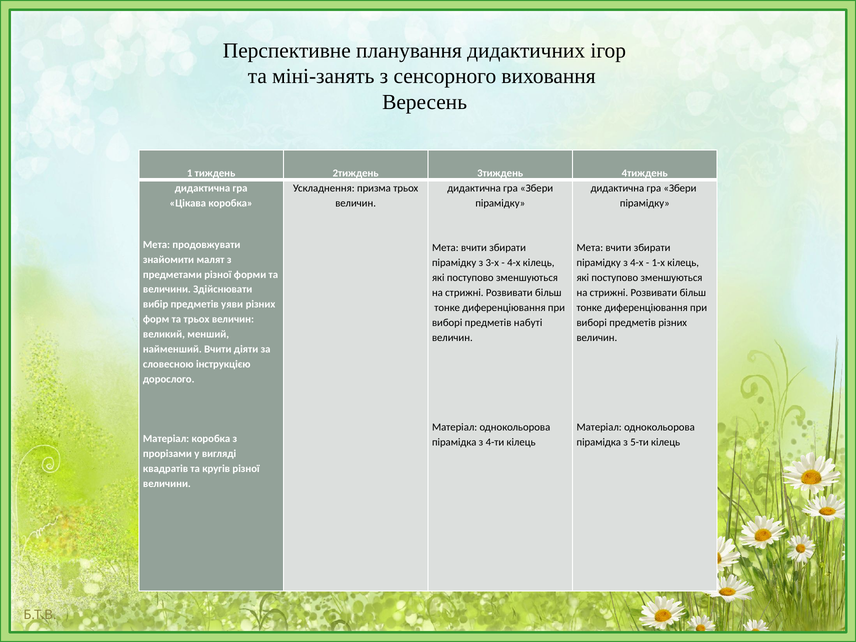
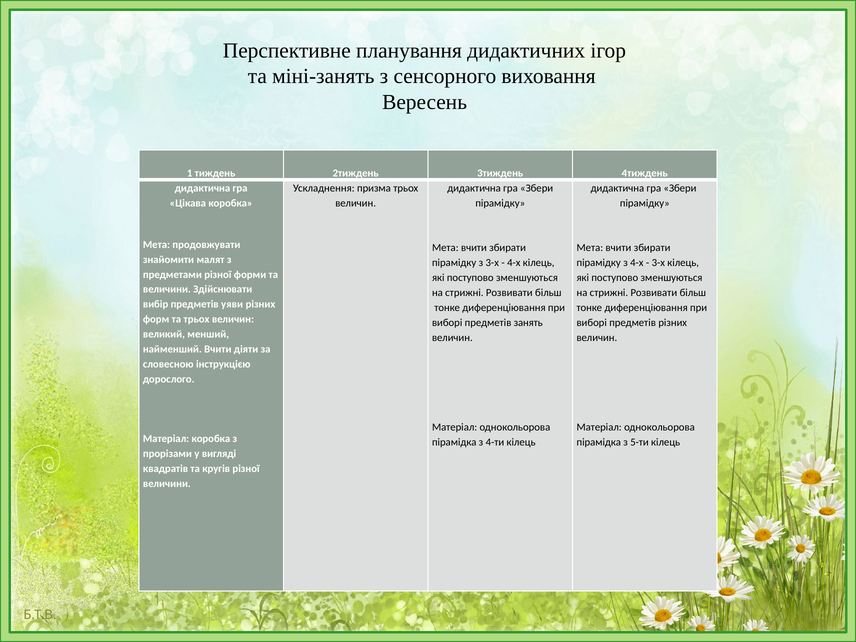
1-х at (658, 263): 1-х -> 3-х
набуті: набуті -> занять
